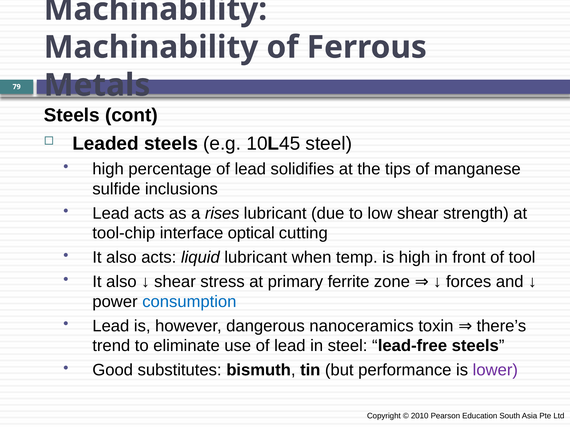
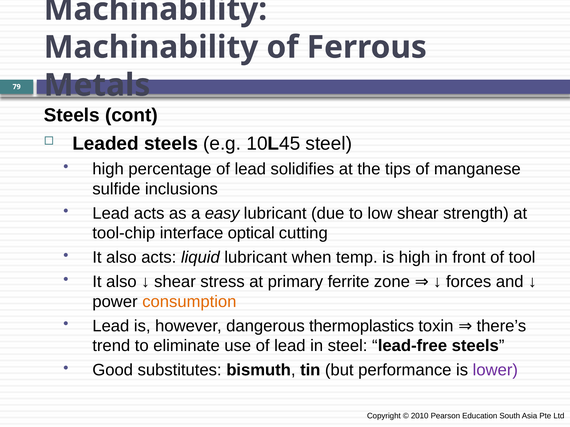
rises: rises -> easy
consumption colour: blue -> orange
nanoceramics: nanoceramics -> thermoplastics
